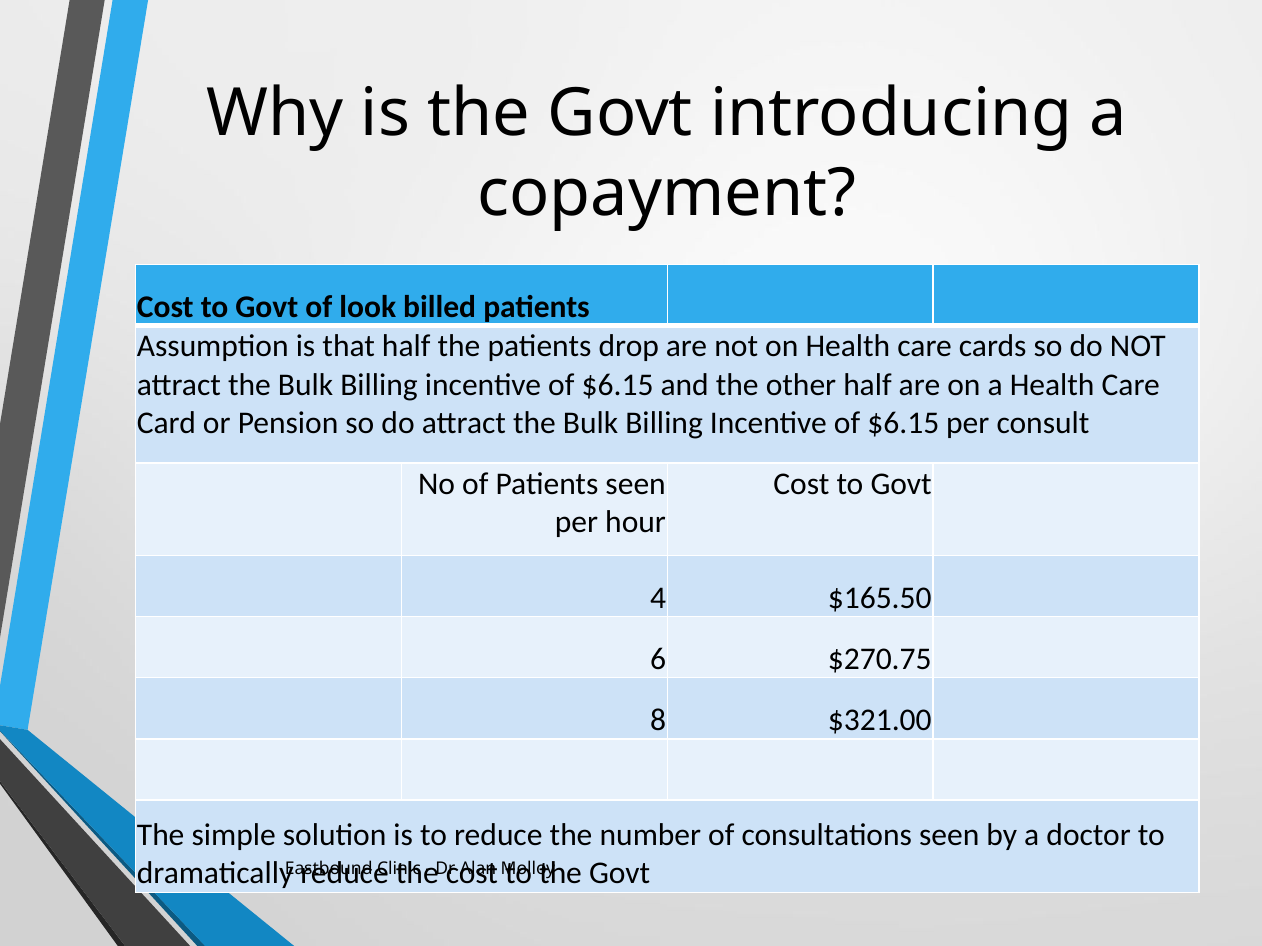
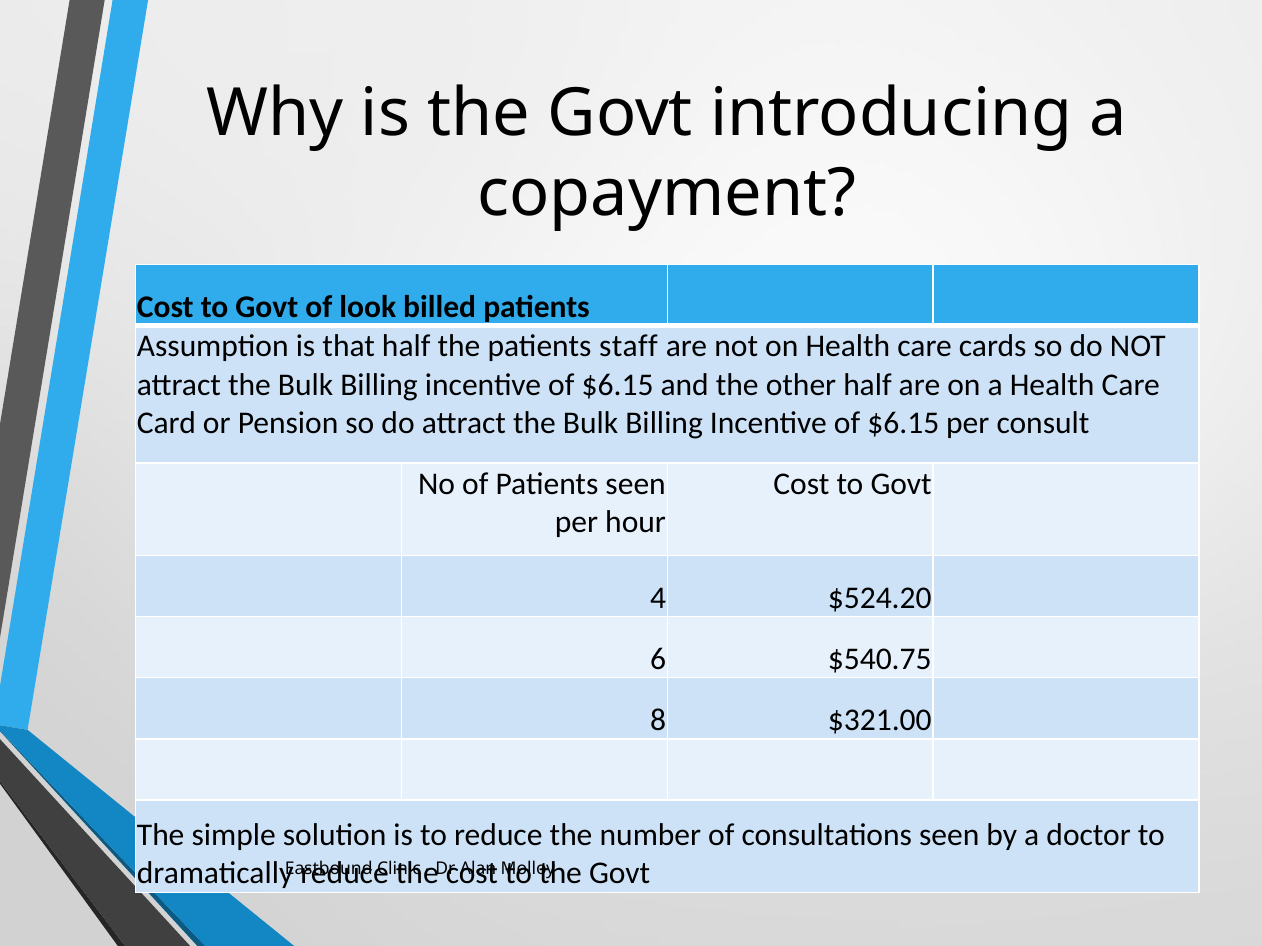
drop: drop -> staff
$165.50: $165.50 -> $524.20
$270.75: $270.75 -> $540.75
